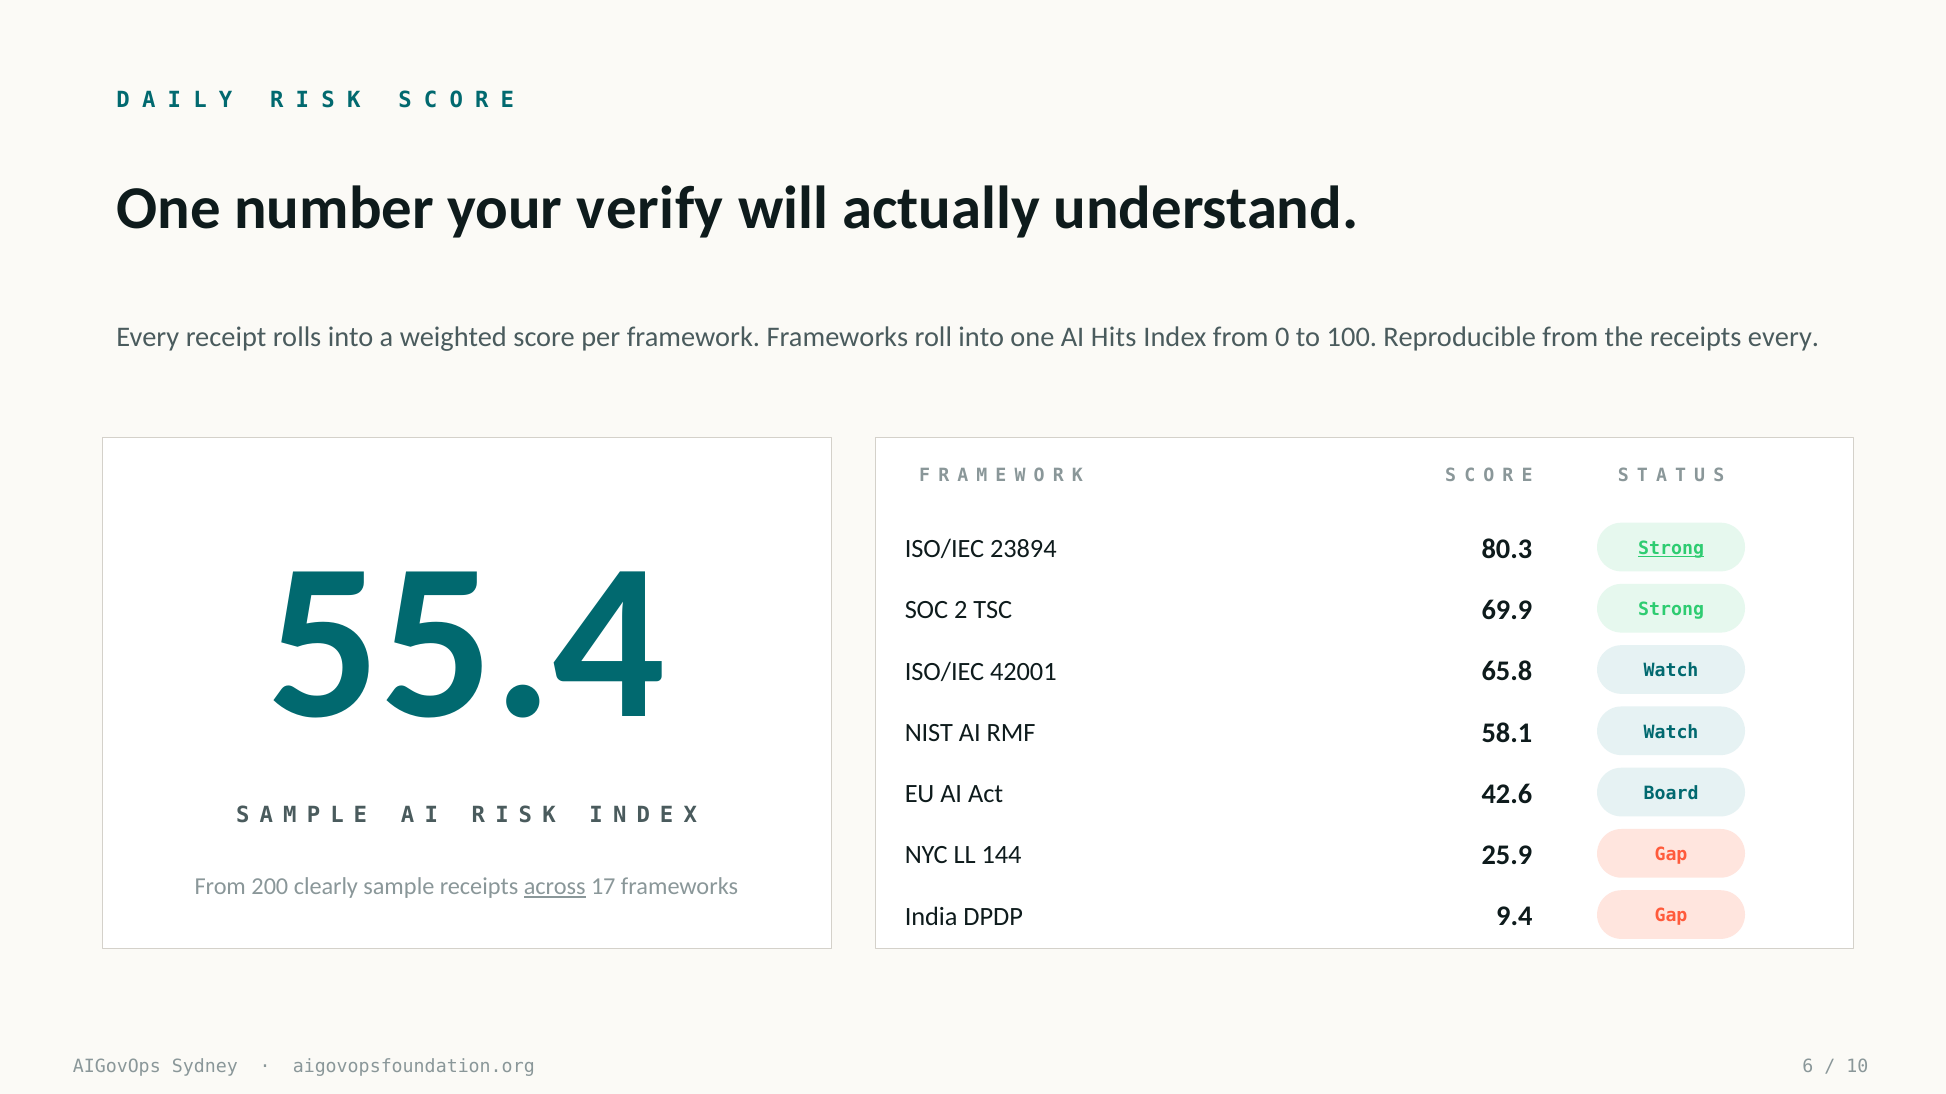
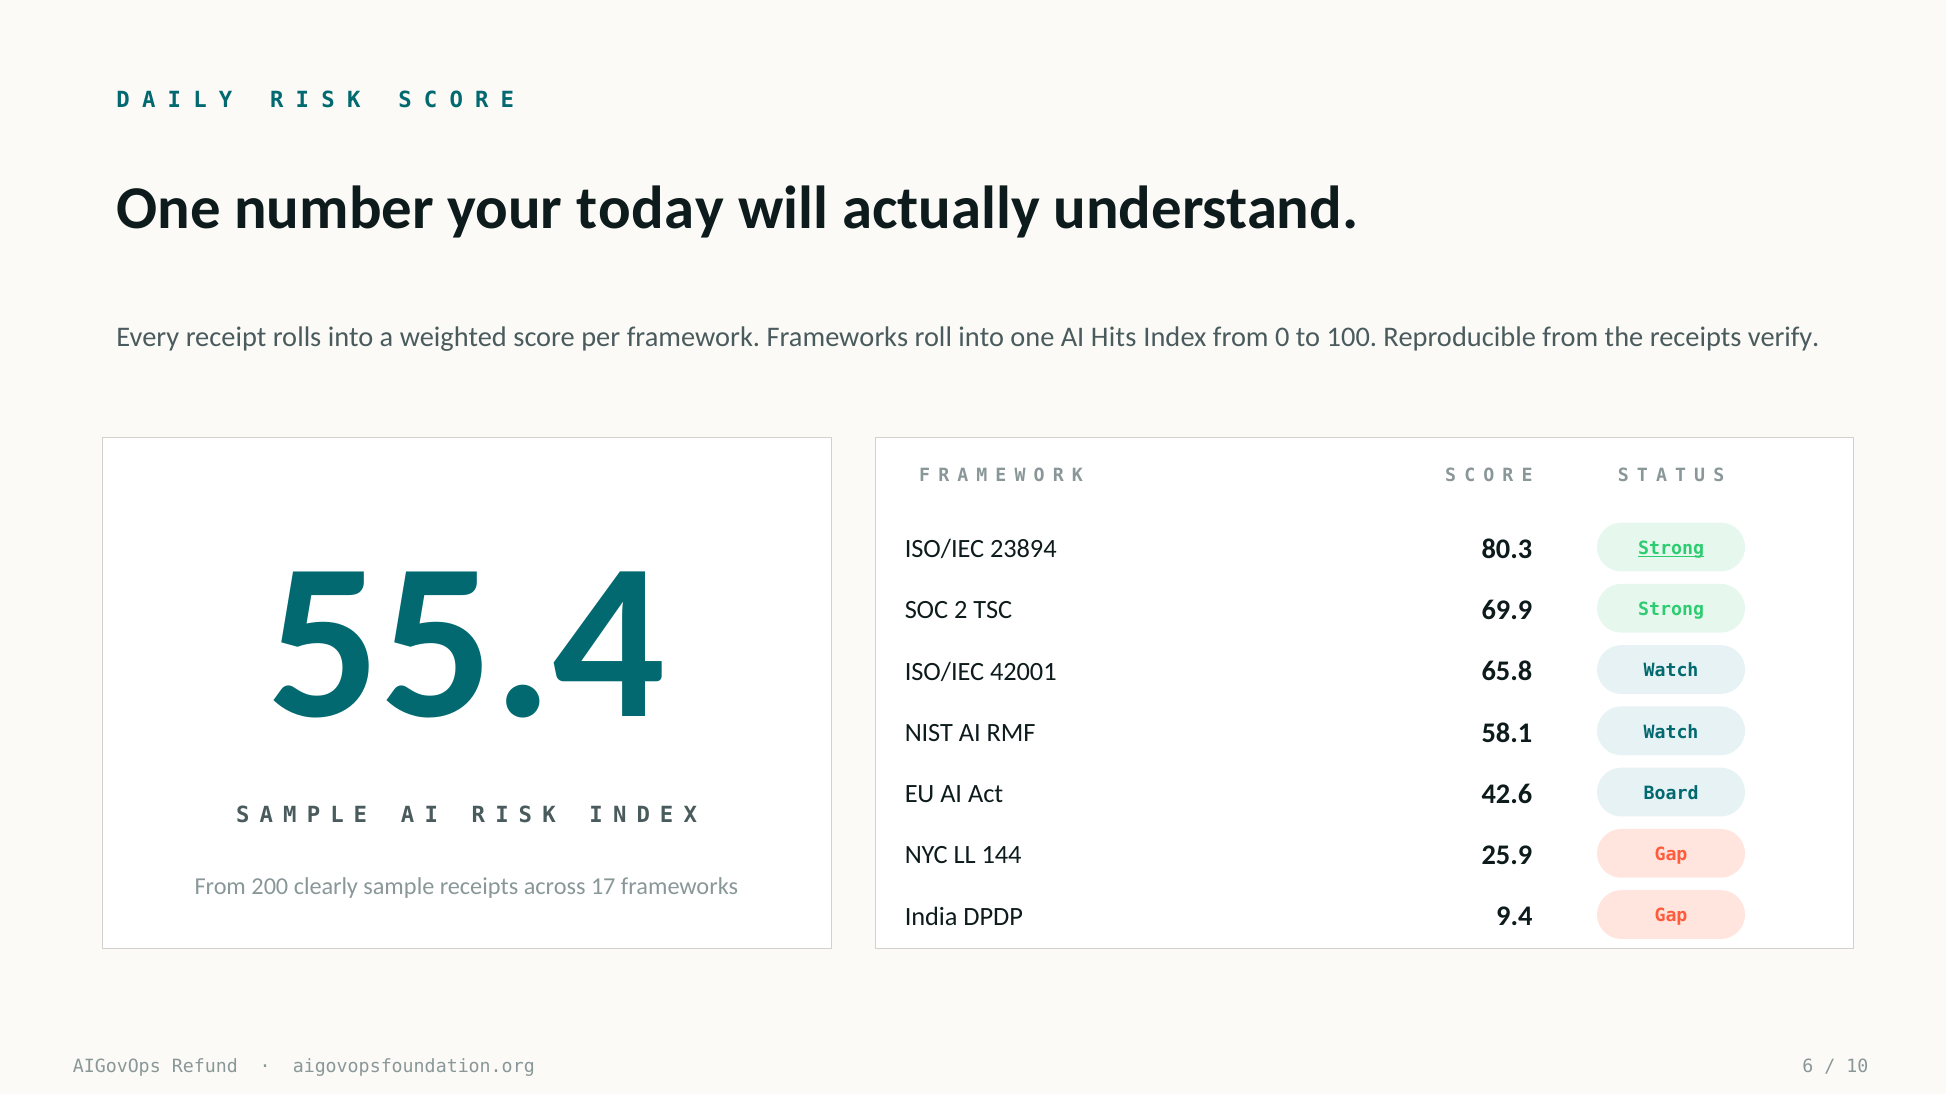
verify: verify -> today
receipts every: every -> verify
across underline: present -> none
Sydney: Sydney -> Refund
